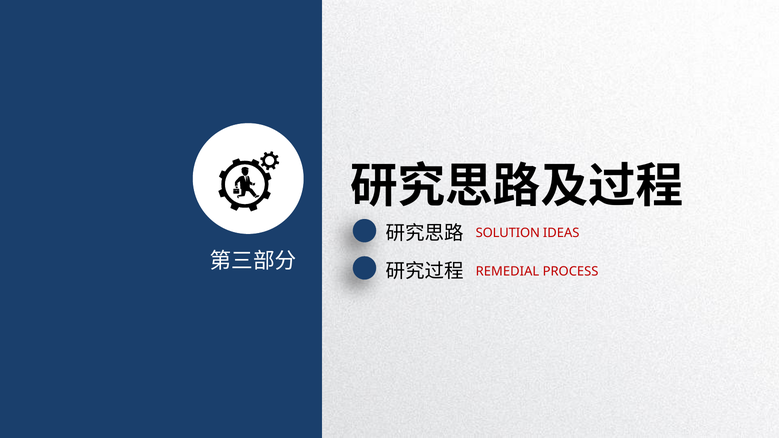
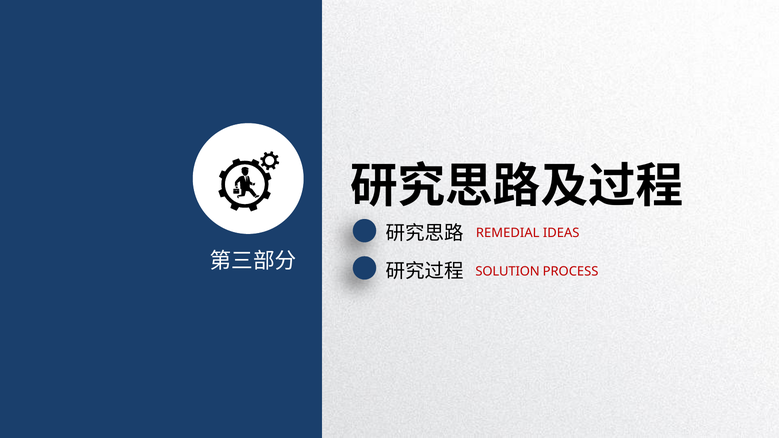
SOLUTION: SOLUTION -> REMEDIAL
REMEDIAL: REMEDIAL -> SOLUTION
